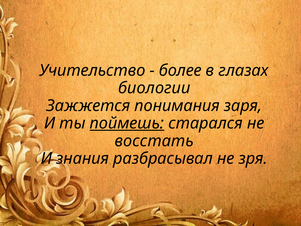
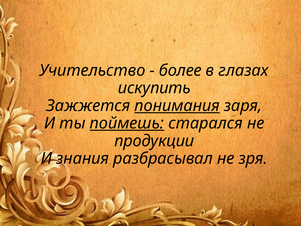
биологии: биологии -> искупить
понимания underline: none -> present
восстать: восстать -> продукции
